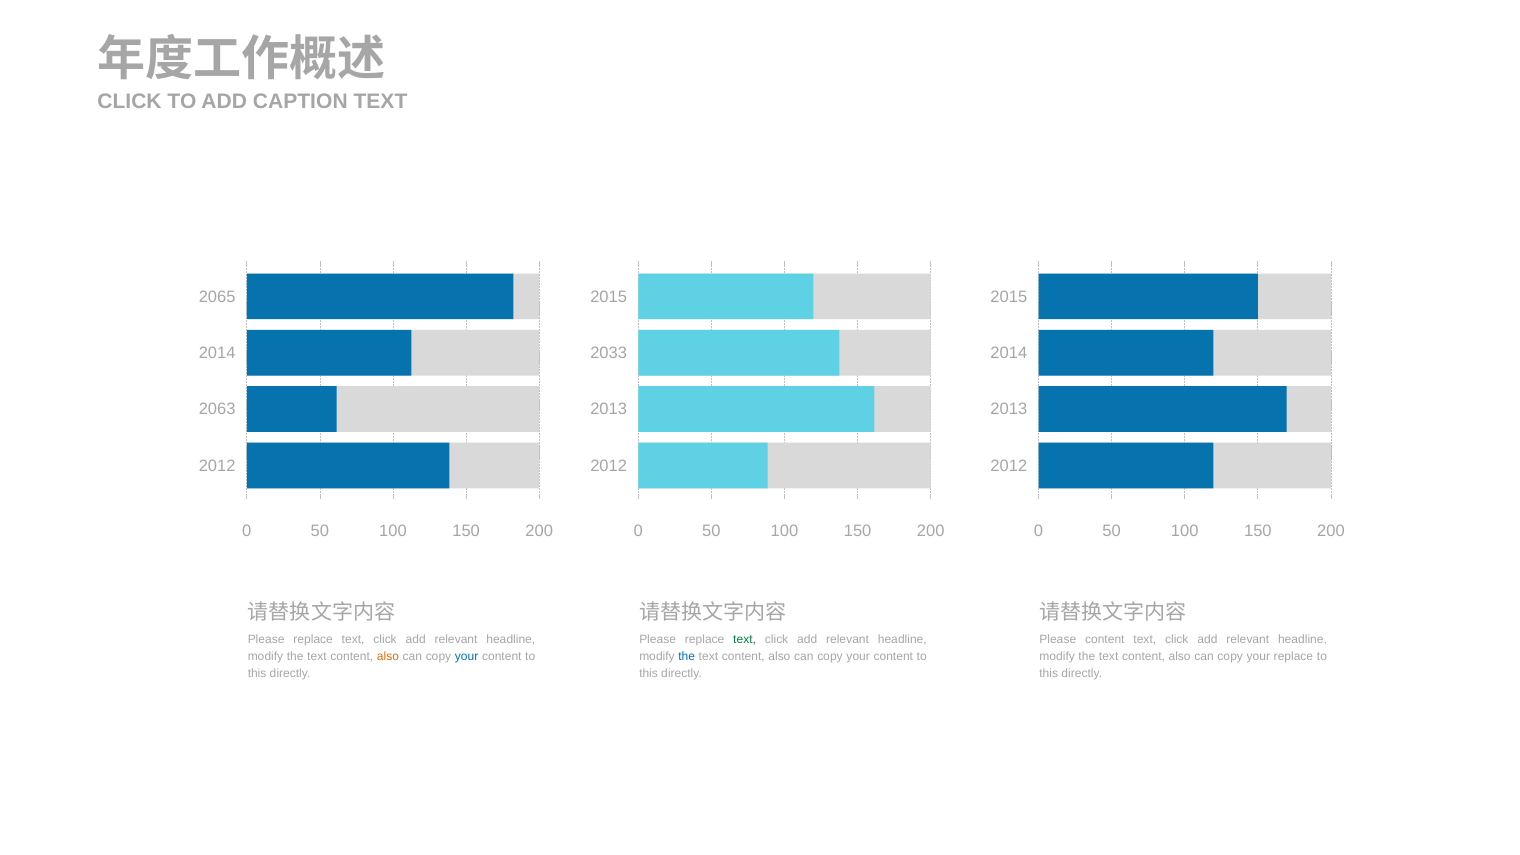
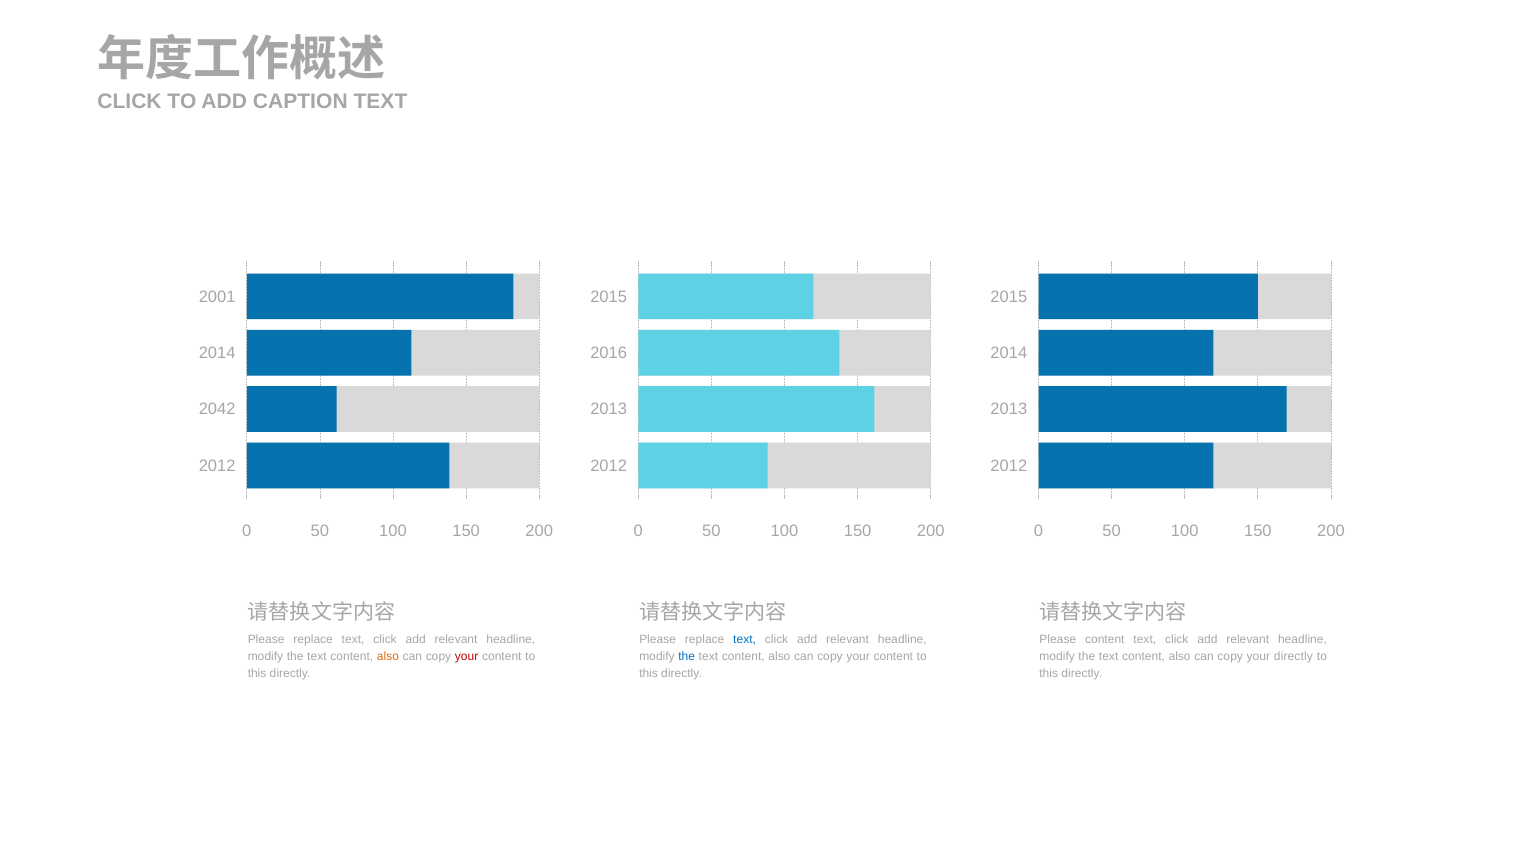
2065: 2065 -> 2001
2033: 2033 -> 2016
2063: 2063 -> 2042
text at (745, 639) colour: green -> blue
your at (467, 656) colour: blue -> red
your replace: replace -> directly
